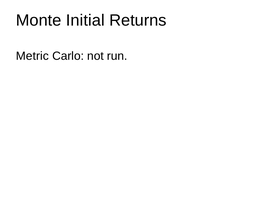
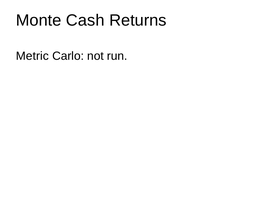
Initial: Initial -> Cash
